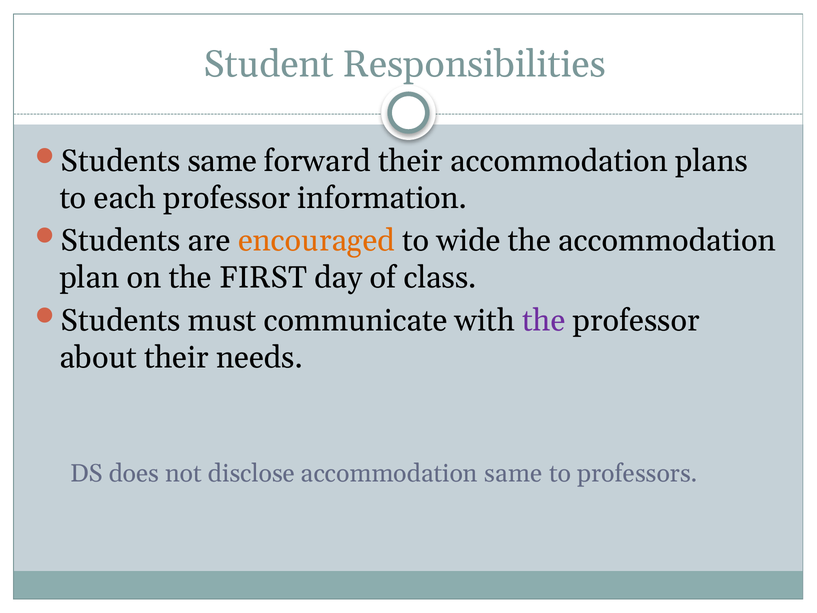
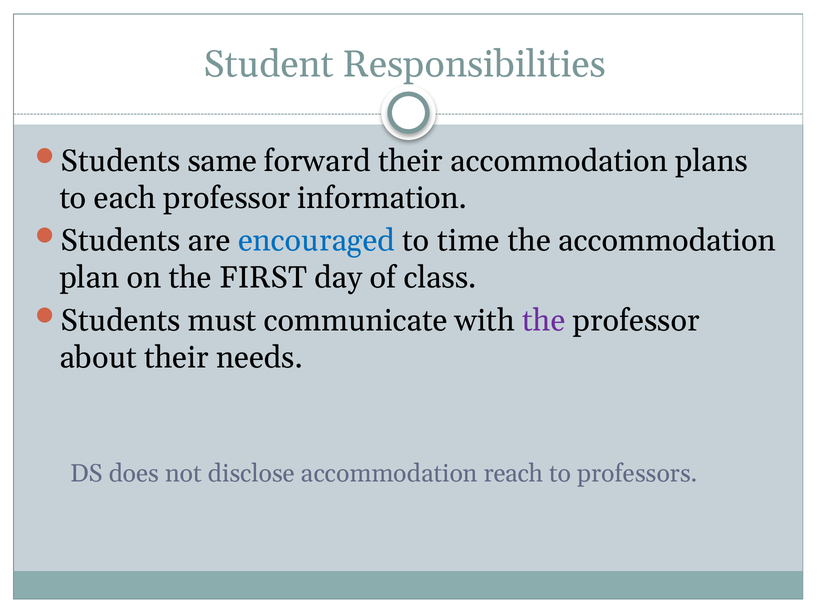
encouraged colour: orange -> blue
wide: wide -> time
accommodation same: same -> reach
